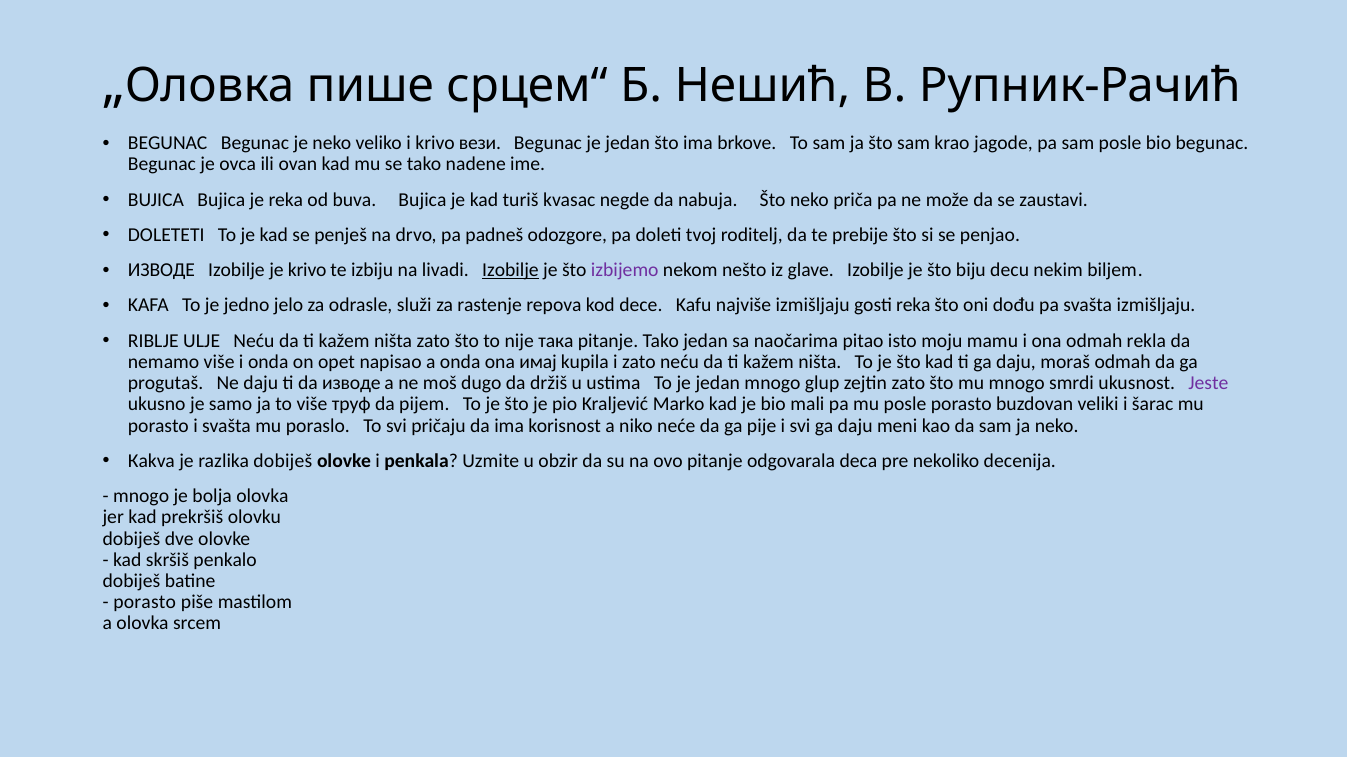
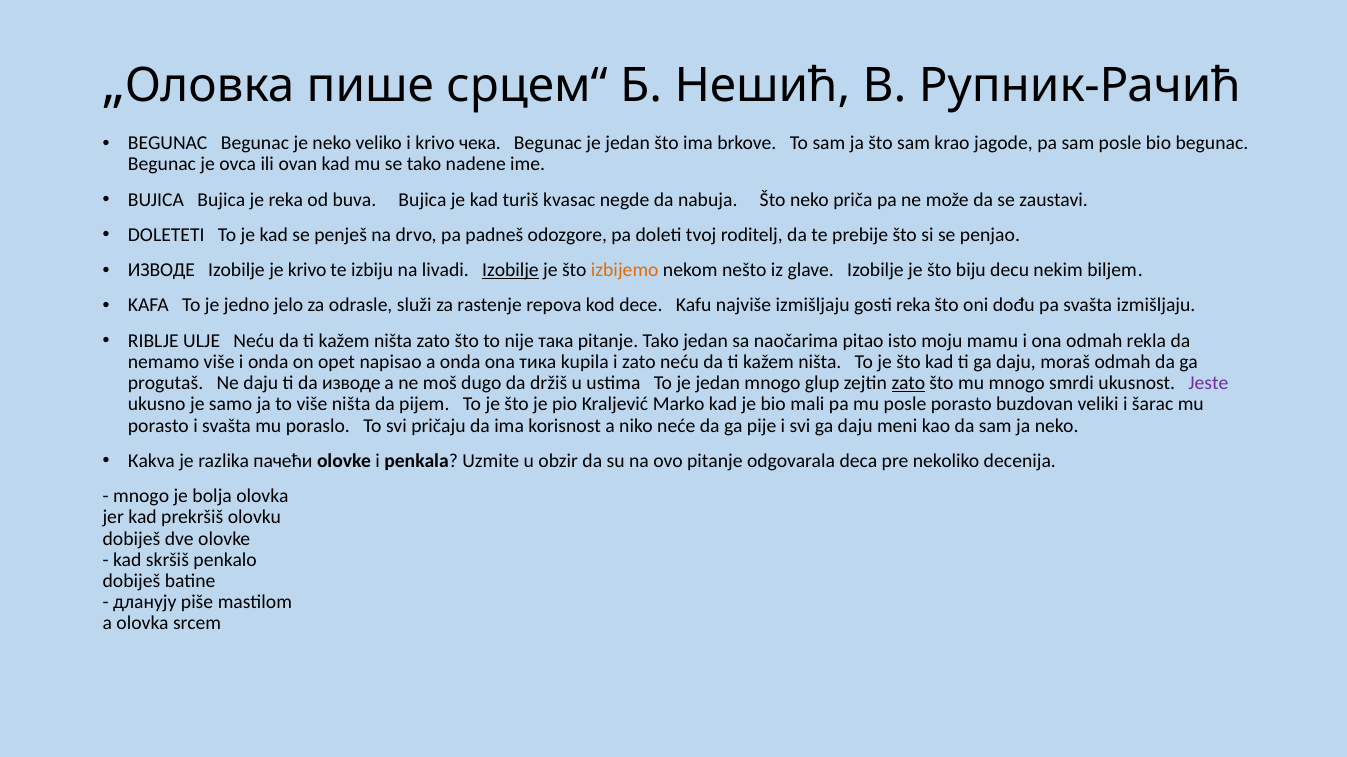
вези: вези -> чека
izbijemo colour: purple -> orange
имај: имај -> тика
zato at (908, 384) underline: none -> present
više труф: труф -> ništa
razlika dobiješ: dobiješ -> пачећи
porasto at (145, 603): porasto -> дланују
